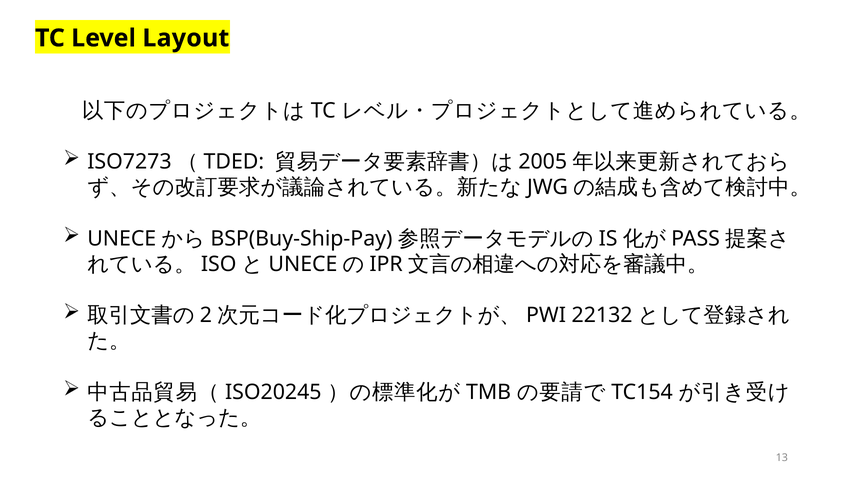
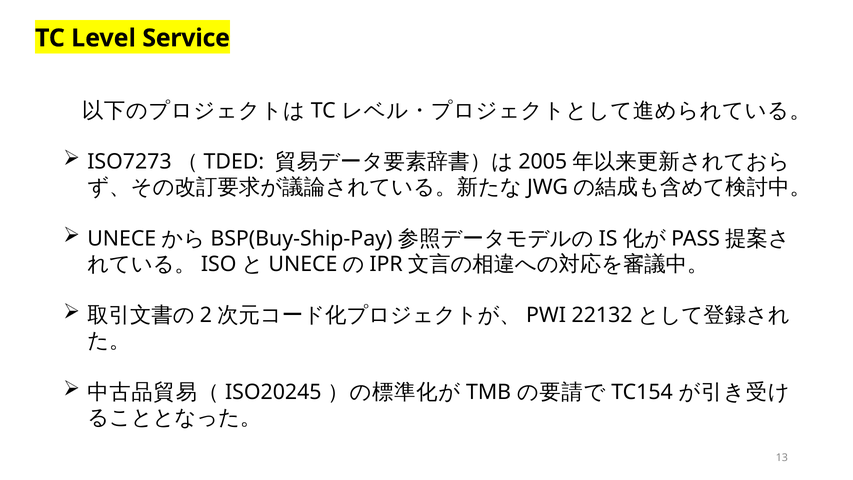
Layout: Layout -> Service
